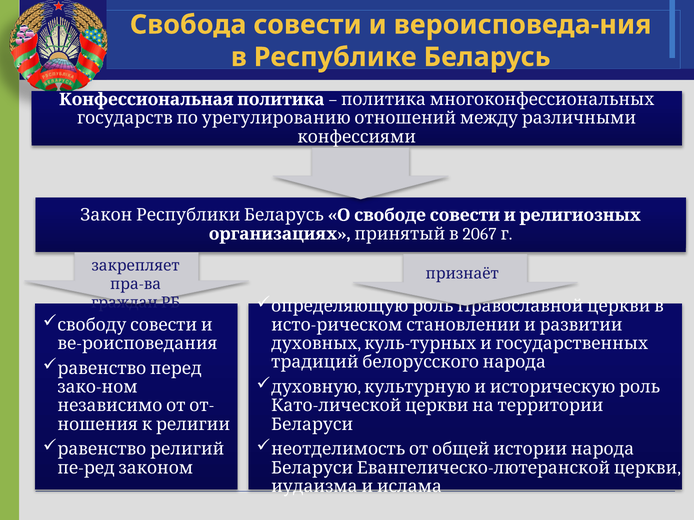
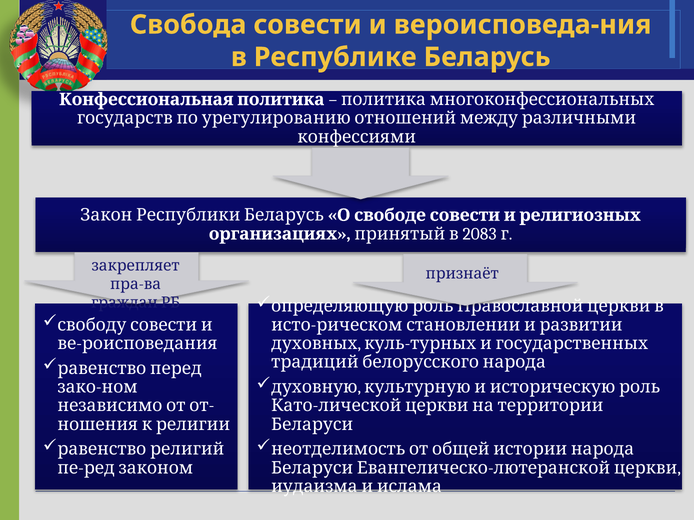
2067: 2067 -> 2083
